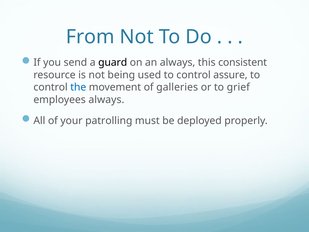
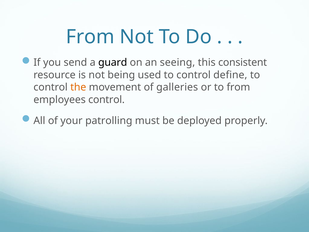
an always: always -> seeing
assure: assure -> define
the colour: blue -> orange
to grief: grief -> from
employees always: always -> control
